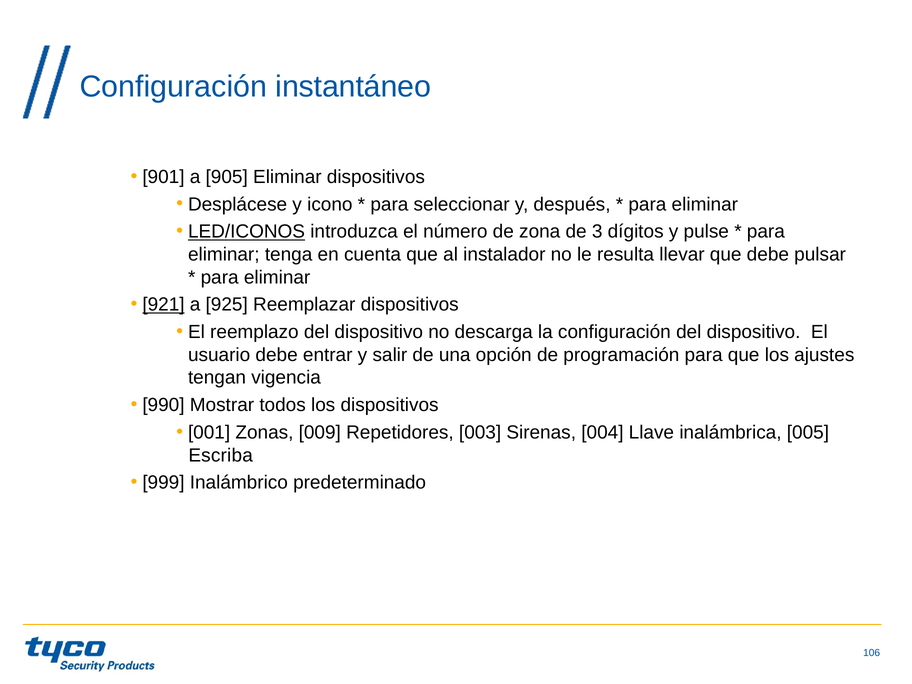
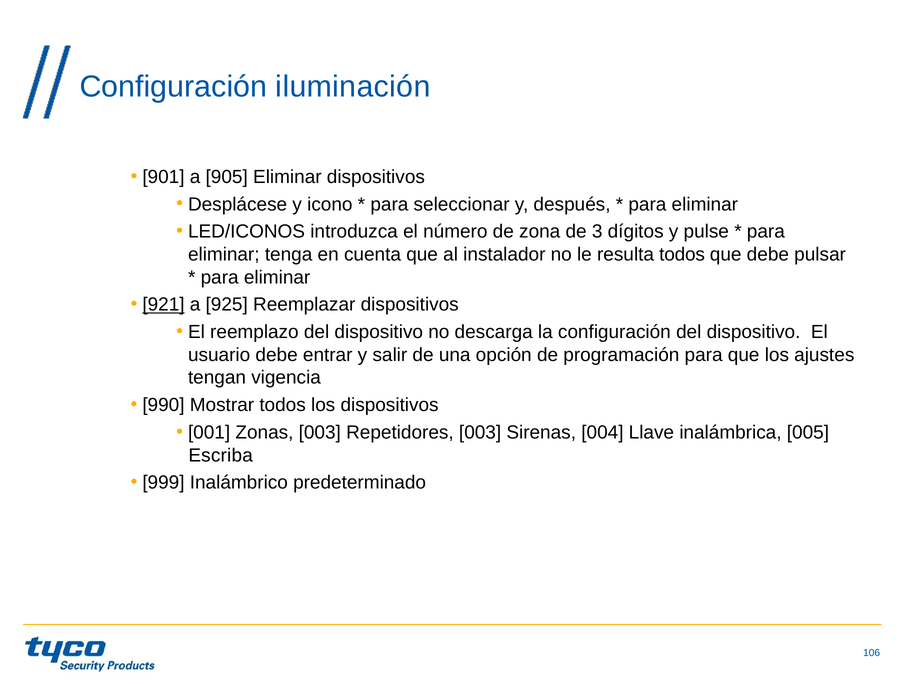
instantáneo: instantáneo -> iluminación
LED/ICONOS underline: present -> none
resulta llevar: llevar -> todos
Zonas 009: 009 -> 003
